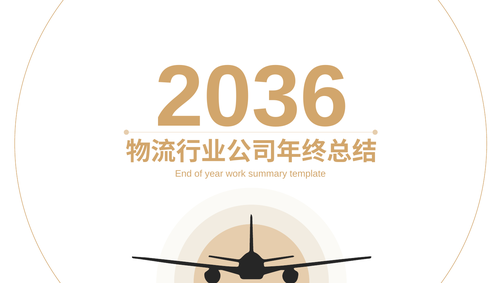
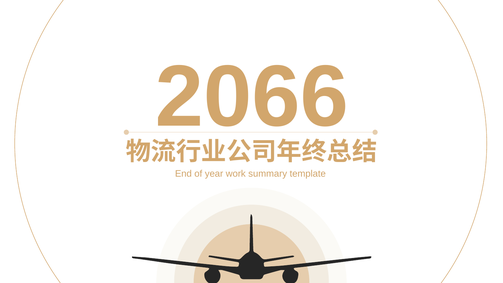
2036: 2036 -> 2066
